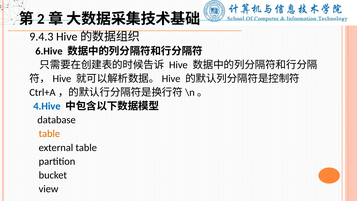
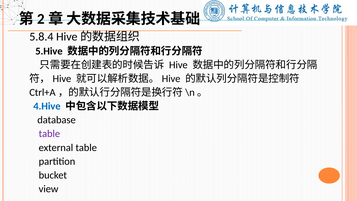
9.4.3: 9.4.3 -> 5.8.4
6.Hive: 6.Hive -> 5.Hive
table at (49, 134) colour: orange -> purple
